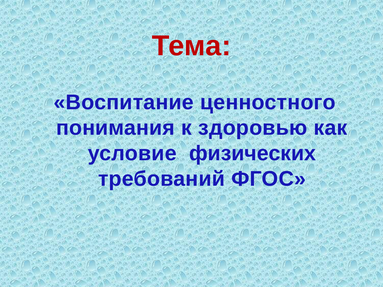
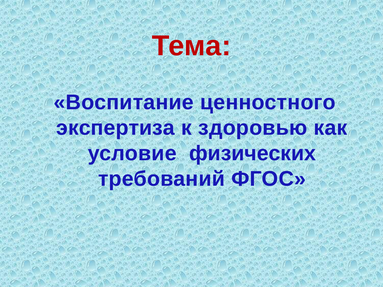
понимания: понимания -> экспертиза
